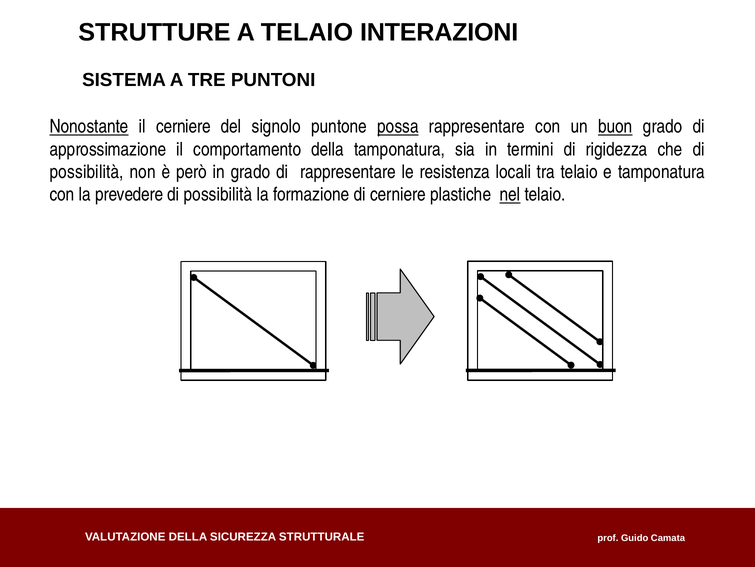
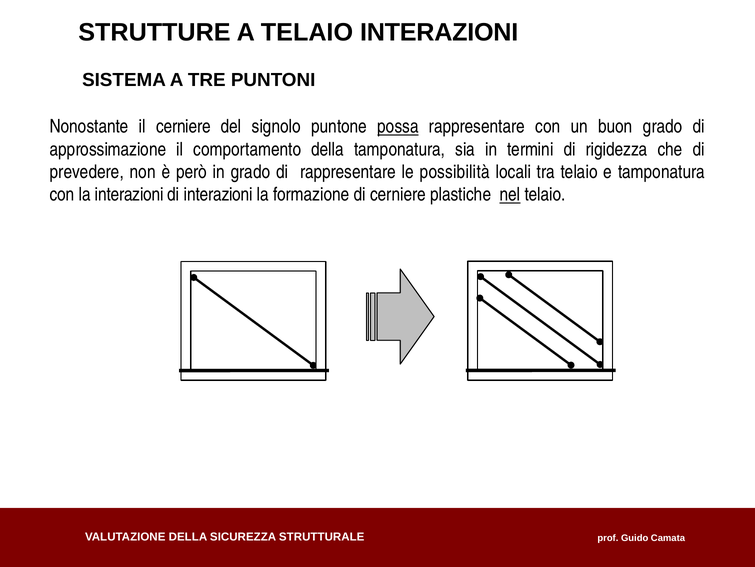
Nonostante underline: present -> none
buon underline: present -> none
possibilità at (87, 172): possibilità -> prevedere
resistenza: resistenza -> possibilità
la prevedere: prevedere -> interazioni
possibilità at (218, 195): possibilità -> interazioni
